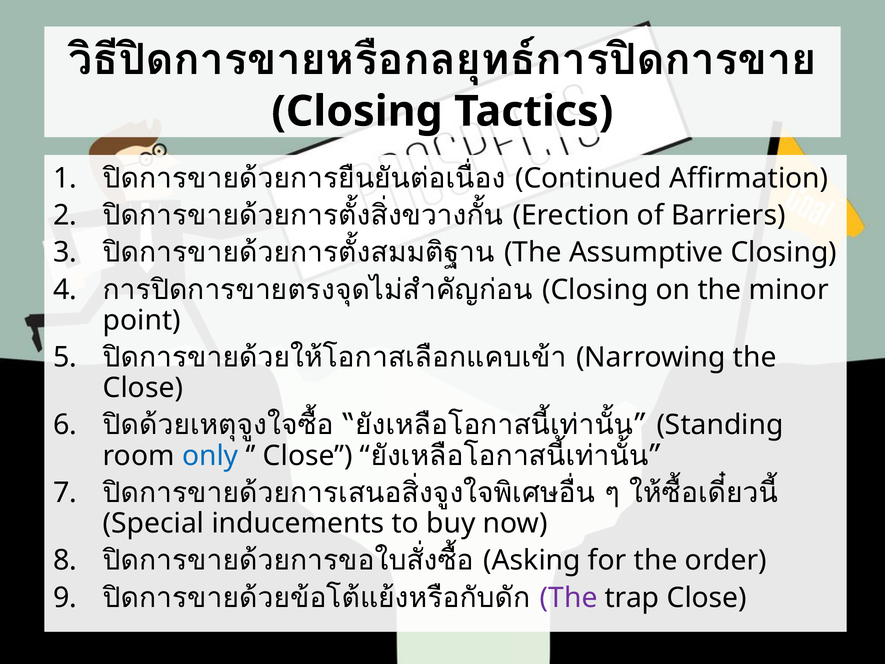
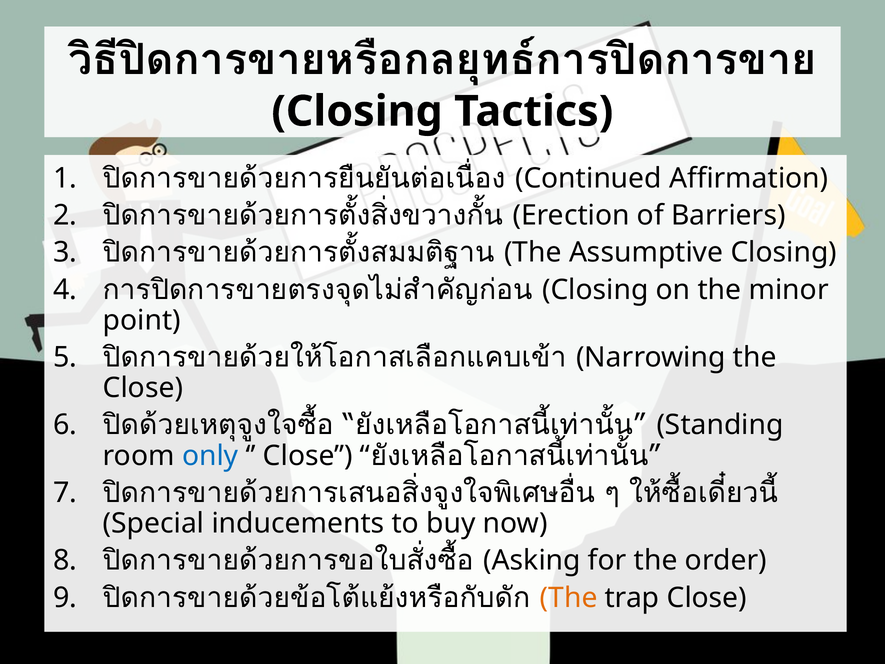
The at (569, 597) colour: purple -> orange
